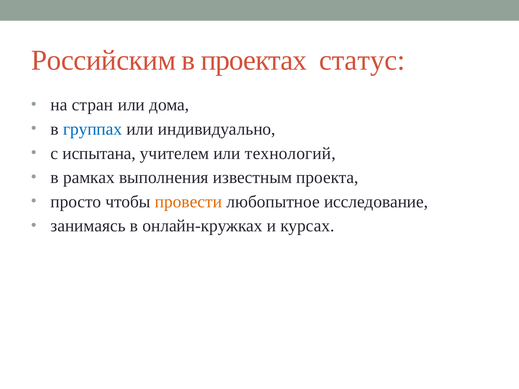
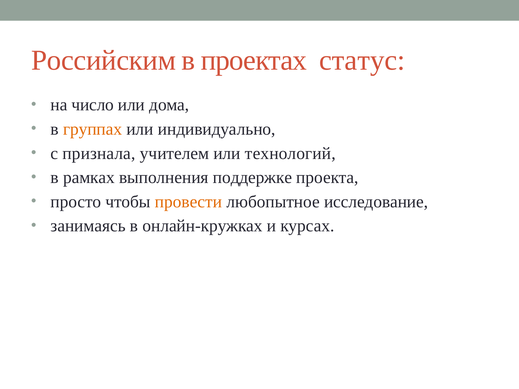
стран: стран -> число
группах colour: blue -> orange
испытана: испытана -> признала
известным: известным -> поддержке
